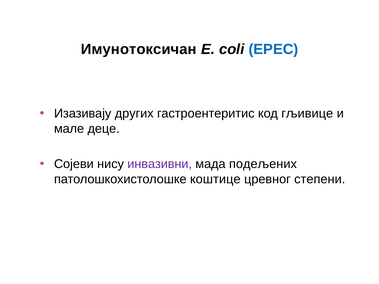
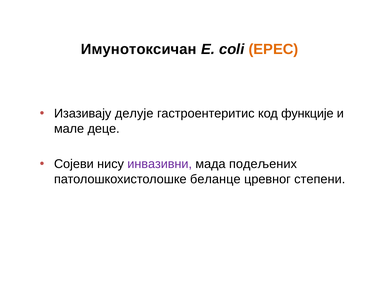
EPEC colour: blue -> orange
других: других -> делује
гљивице: гљивице -> функције
коштице: коштице -> беланце
